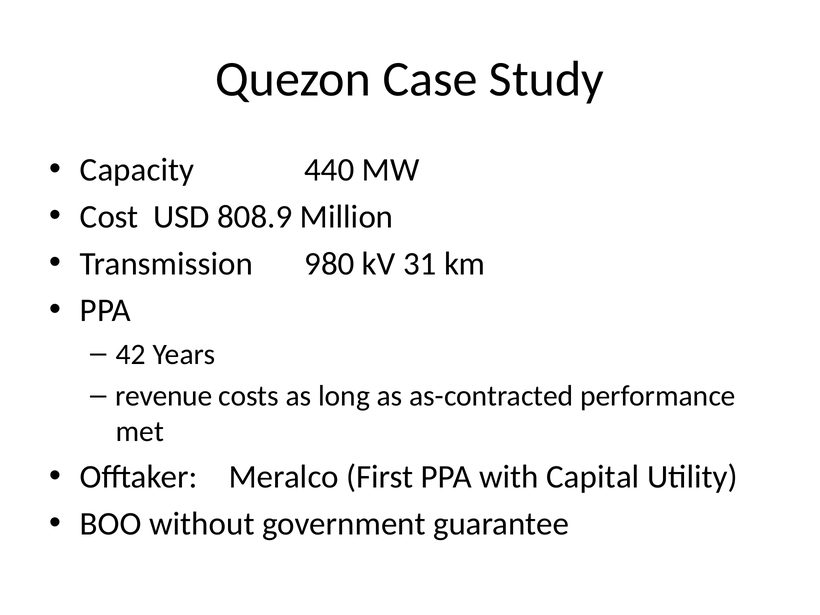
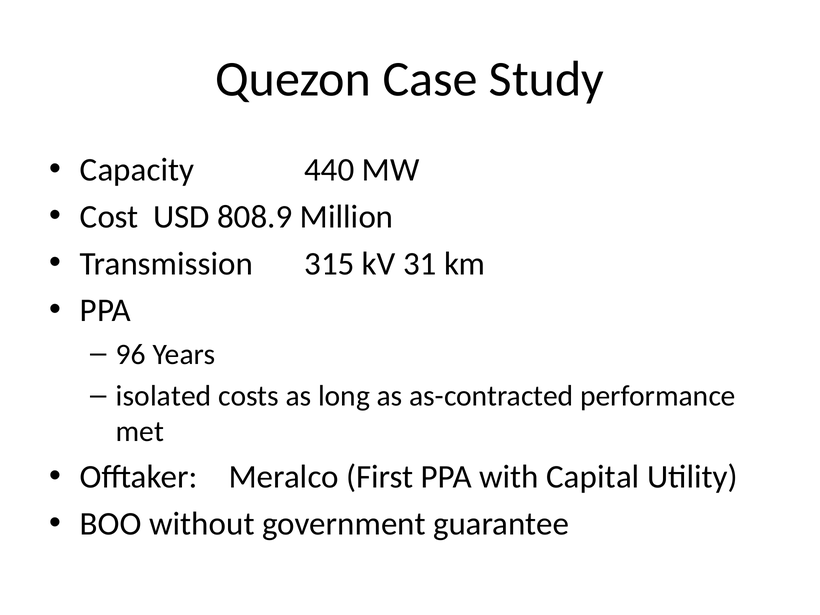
980: 980 -> 315
42: 42 -> 96
revenue: revenue -> isolated
